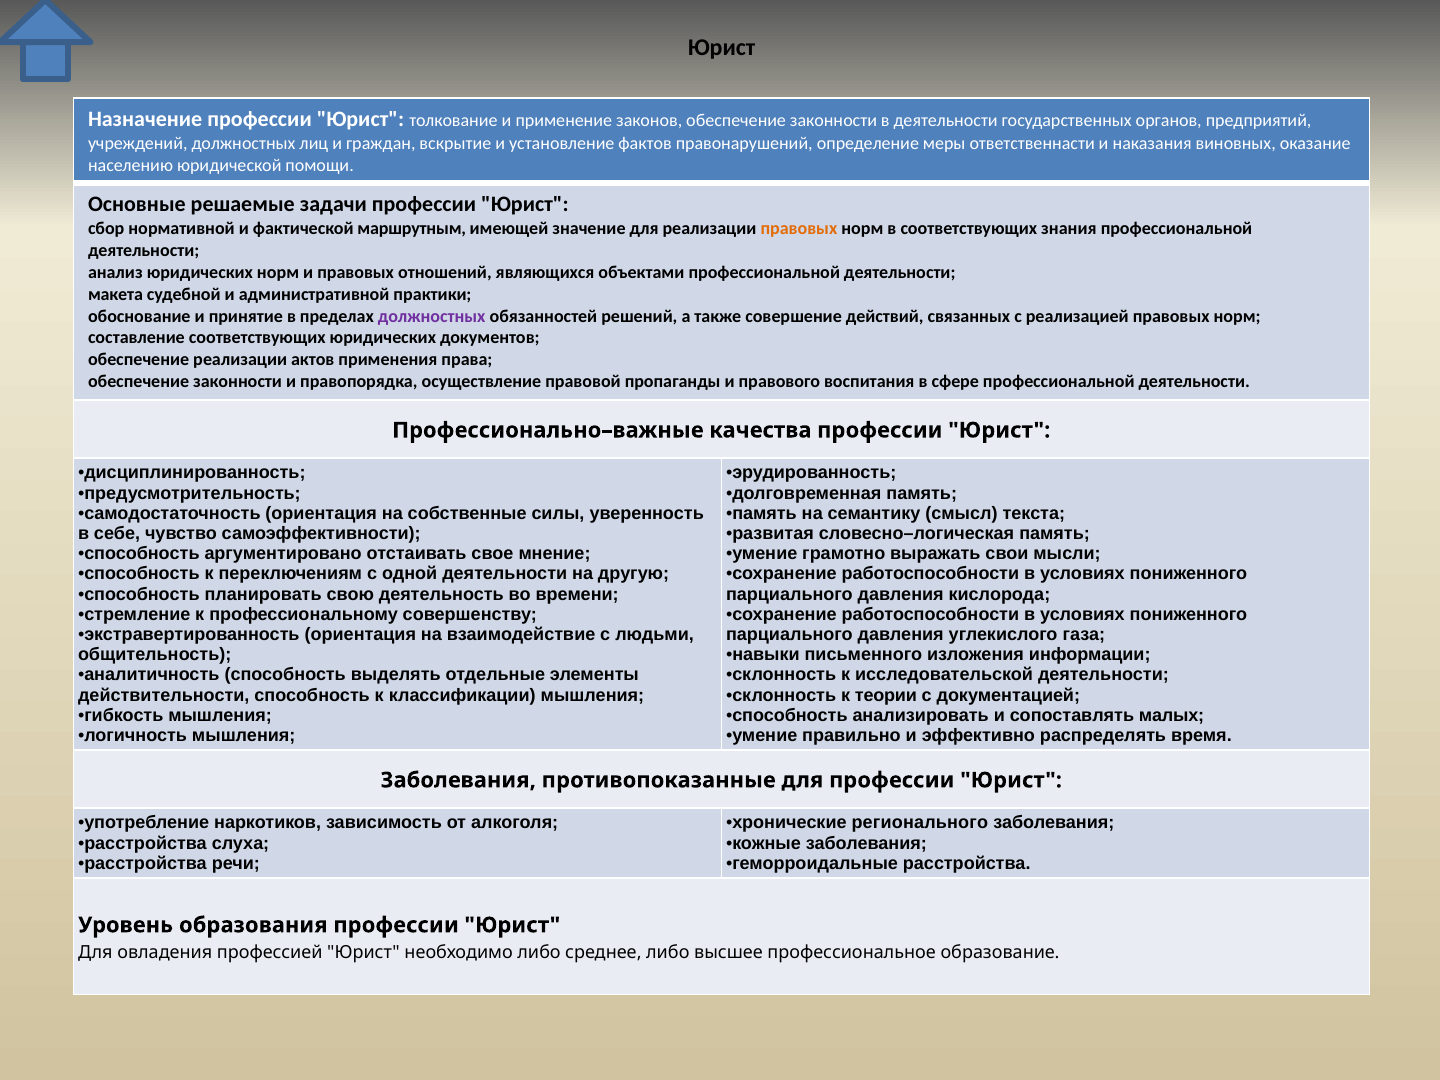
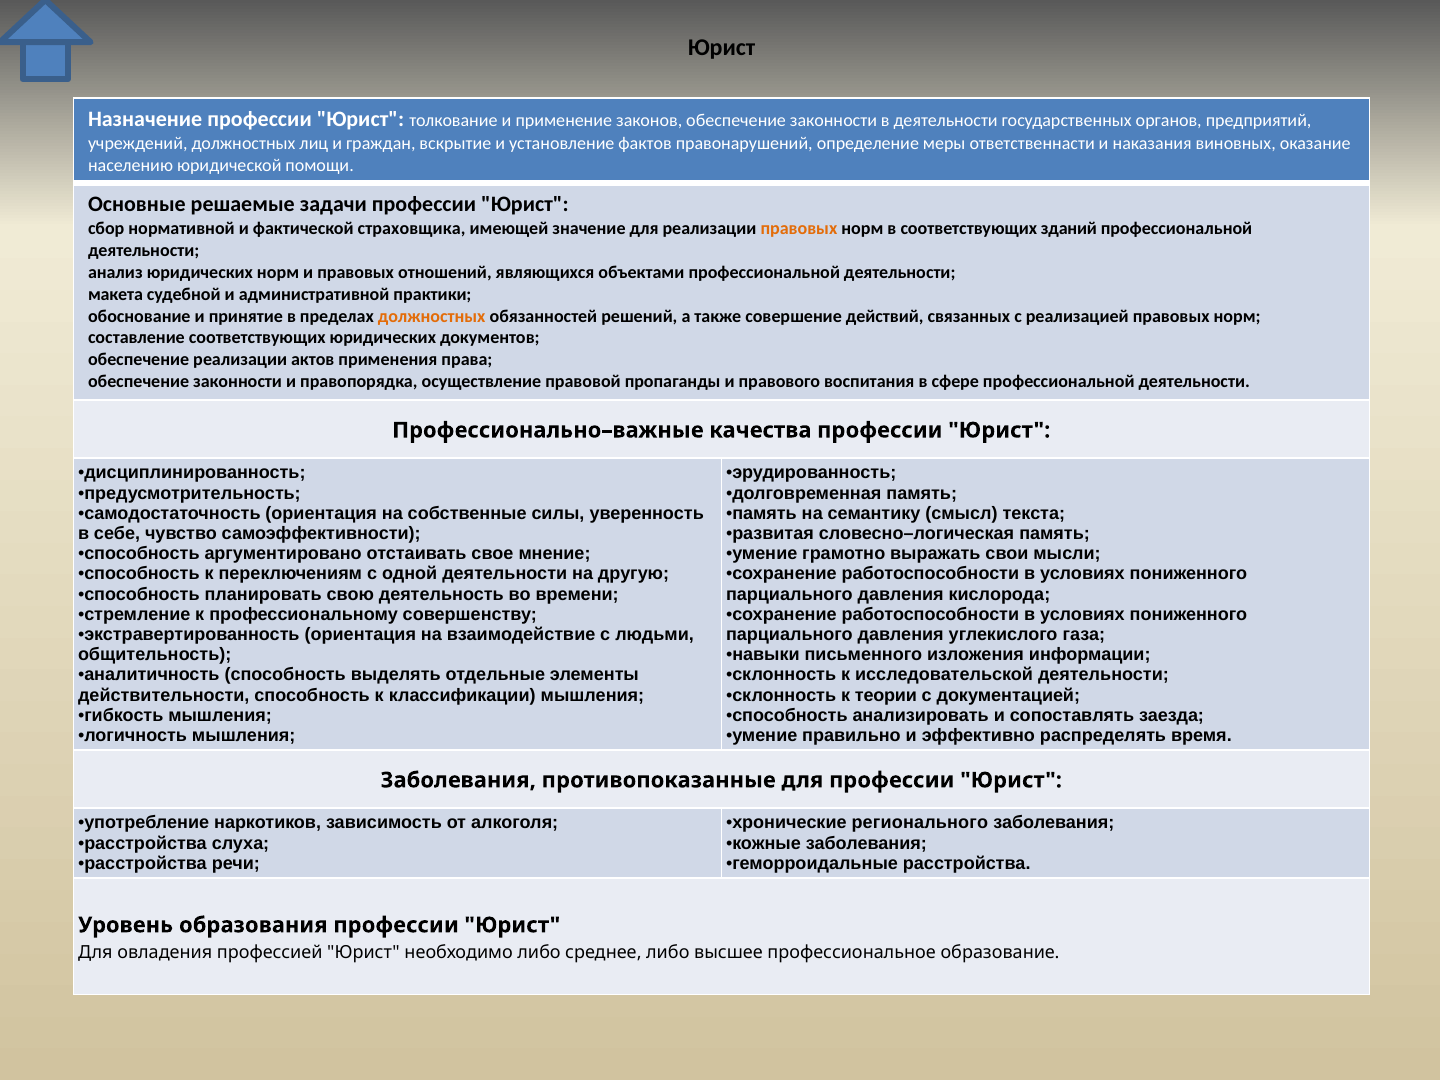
маршрутным: маршрутным -> страховщика
знания: знания -> зданий
должностных at (432, 316) colour: purple -> orange
малых: малых -> заезда
